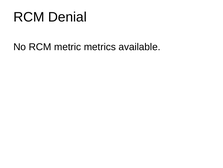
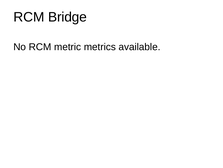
Denial: Denial -> Bridge
